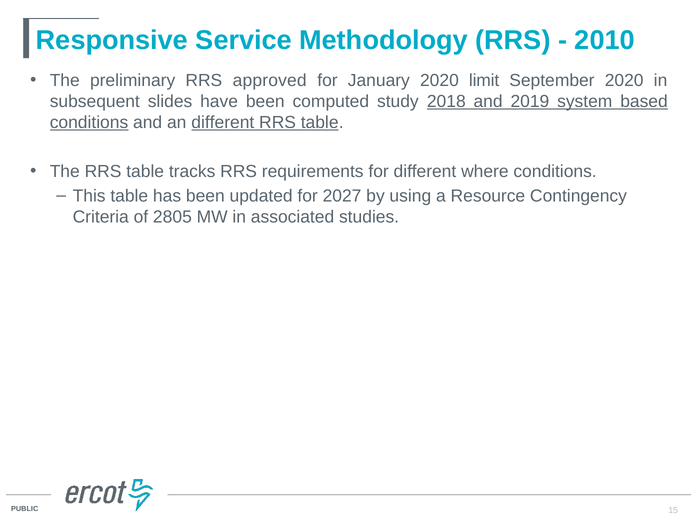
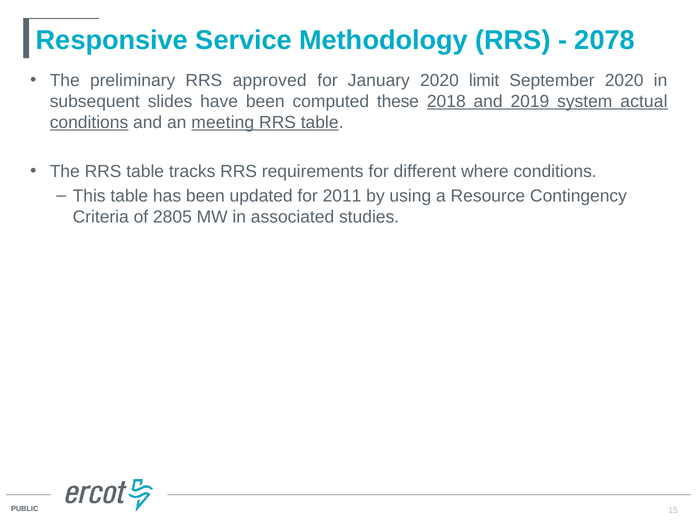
2010: 2010 -> 2078
study: study -> these
based: based -> actual
an different: different -> meeting
2027: 2027 -> 2011
